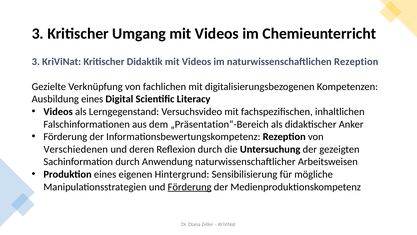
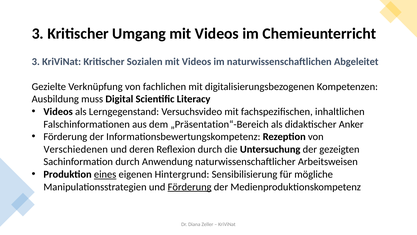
Didaktik: Didaktik -> Sozialen
naturwissenschaftlichen Rezeption: Rezeption -> Abgeleitet
Ausbildung eines: eines -> muss
eines at (105, 174) underline: none -> present
